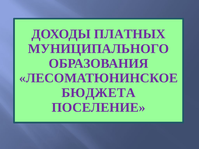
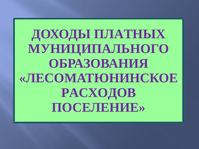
БЮДЖЕТА: БЮДЖЕТА -> РАСХОДОВ
